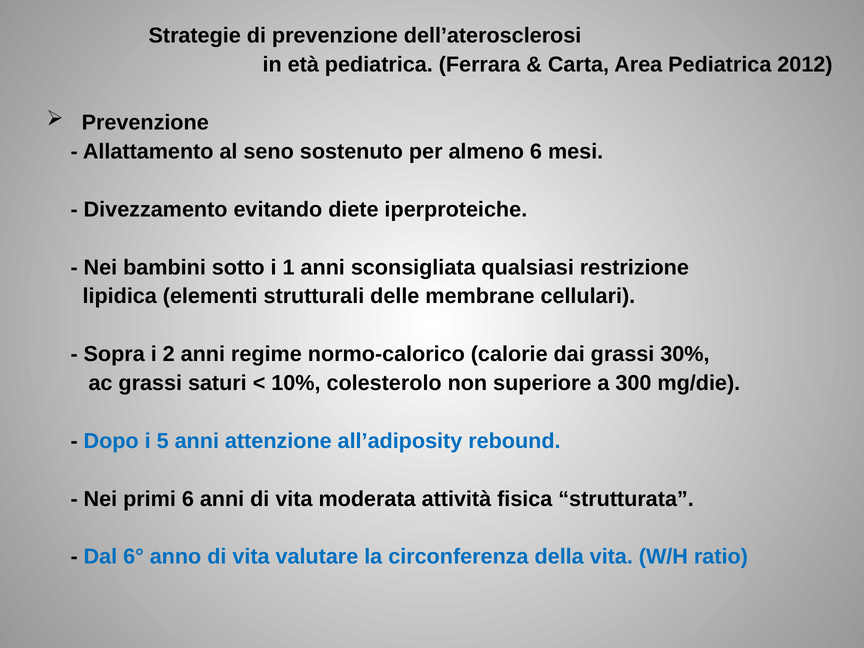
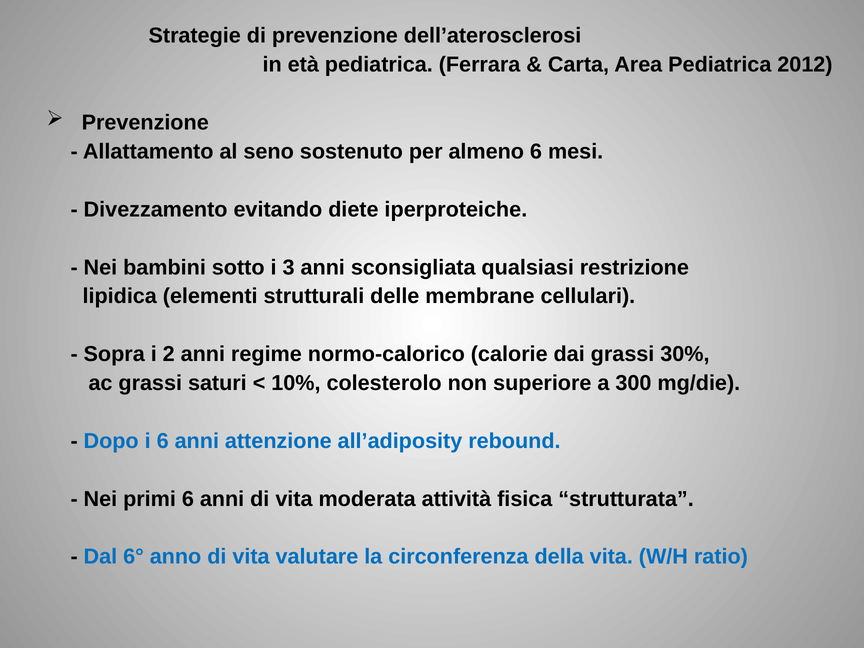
1: 1 -> 3
i 5: 5 -> 6
